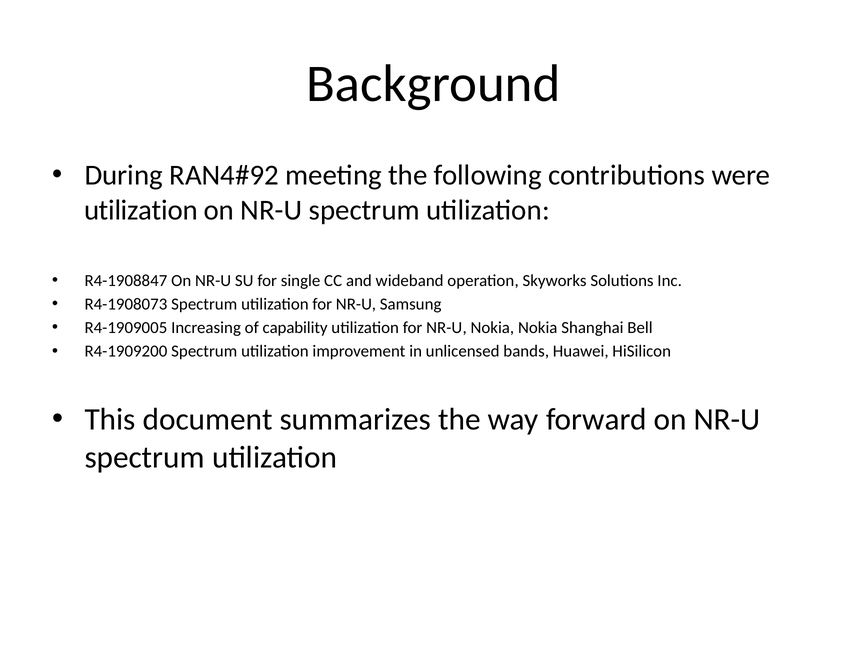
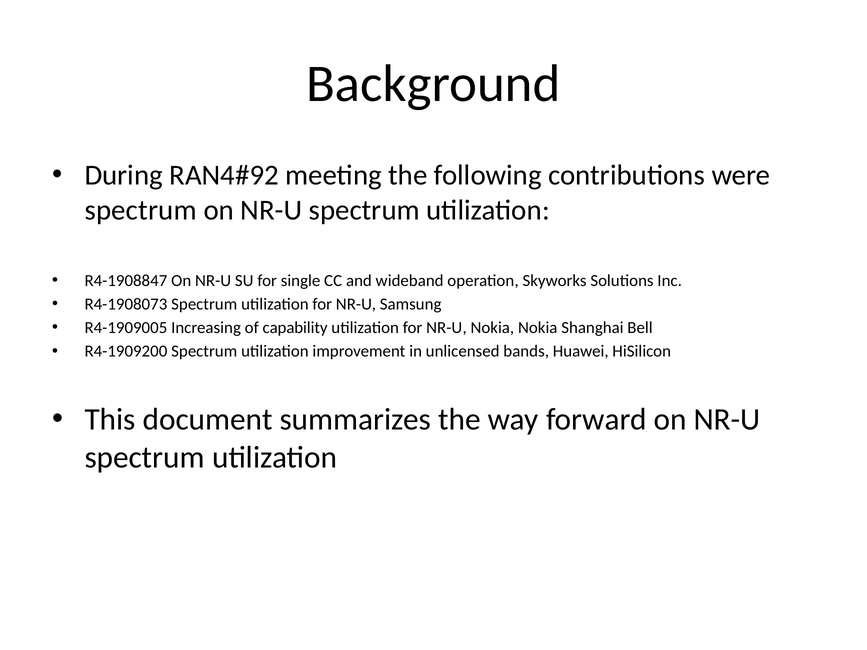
utilization at (141, 210): utilization -> spectrum
